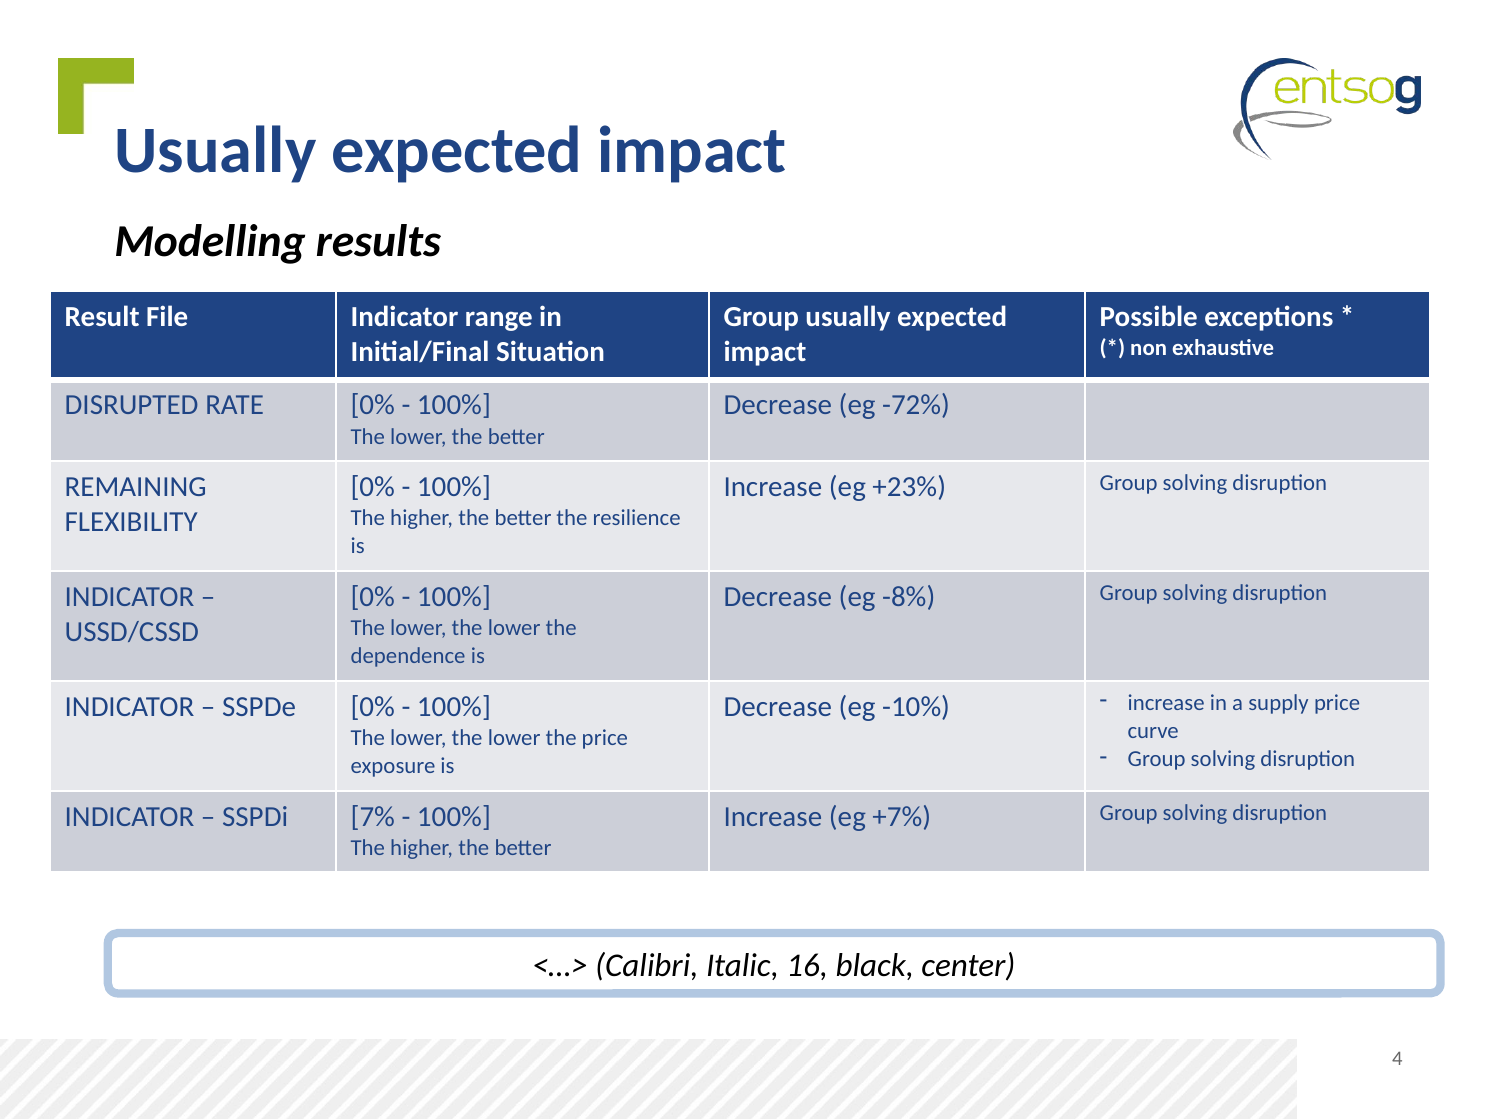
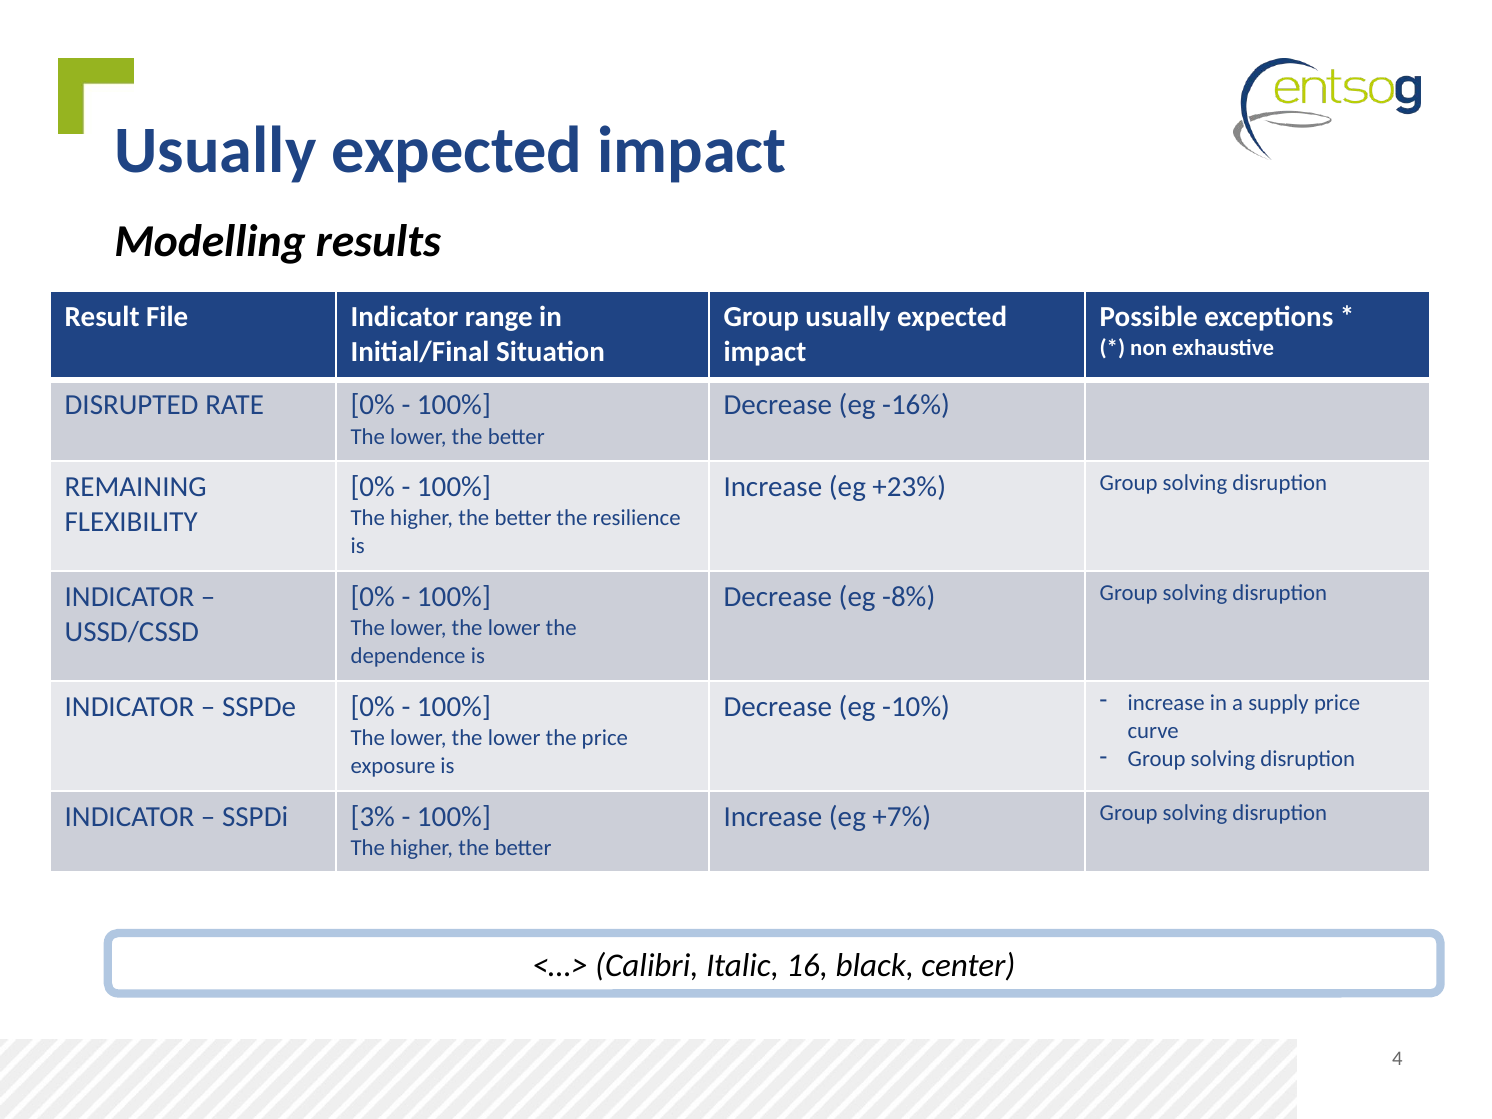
-72%: -72% -> -16%
7%: 7% -> 3%
